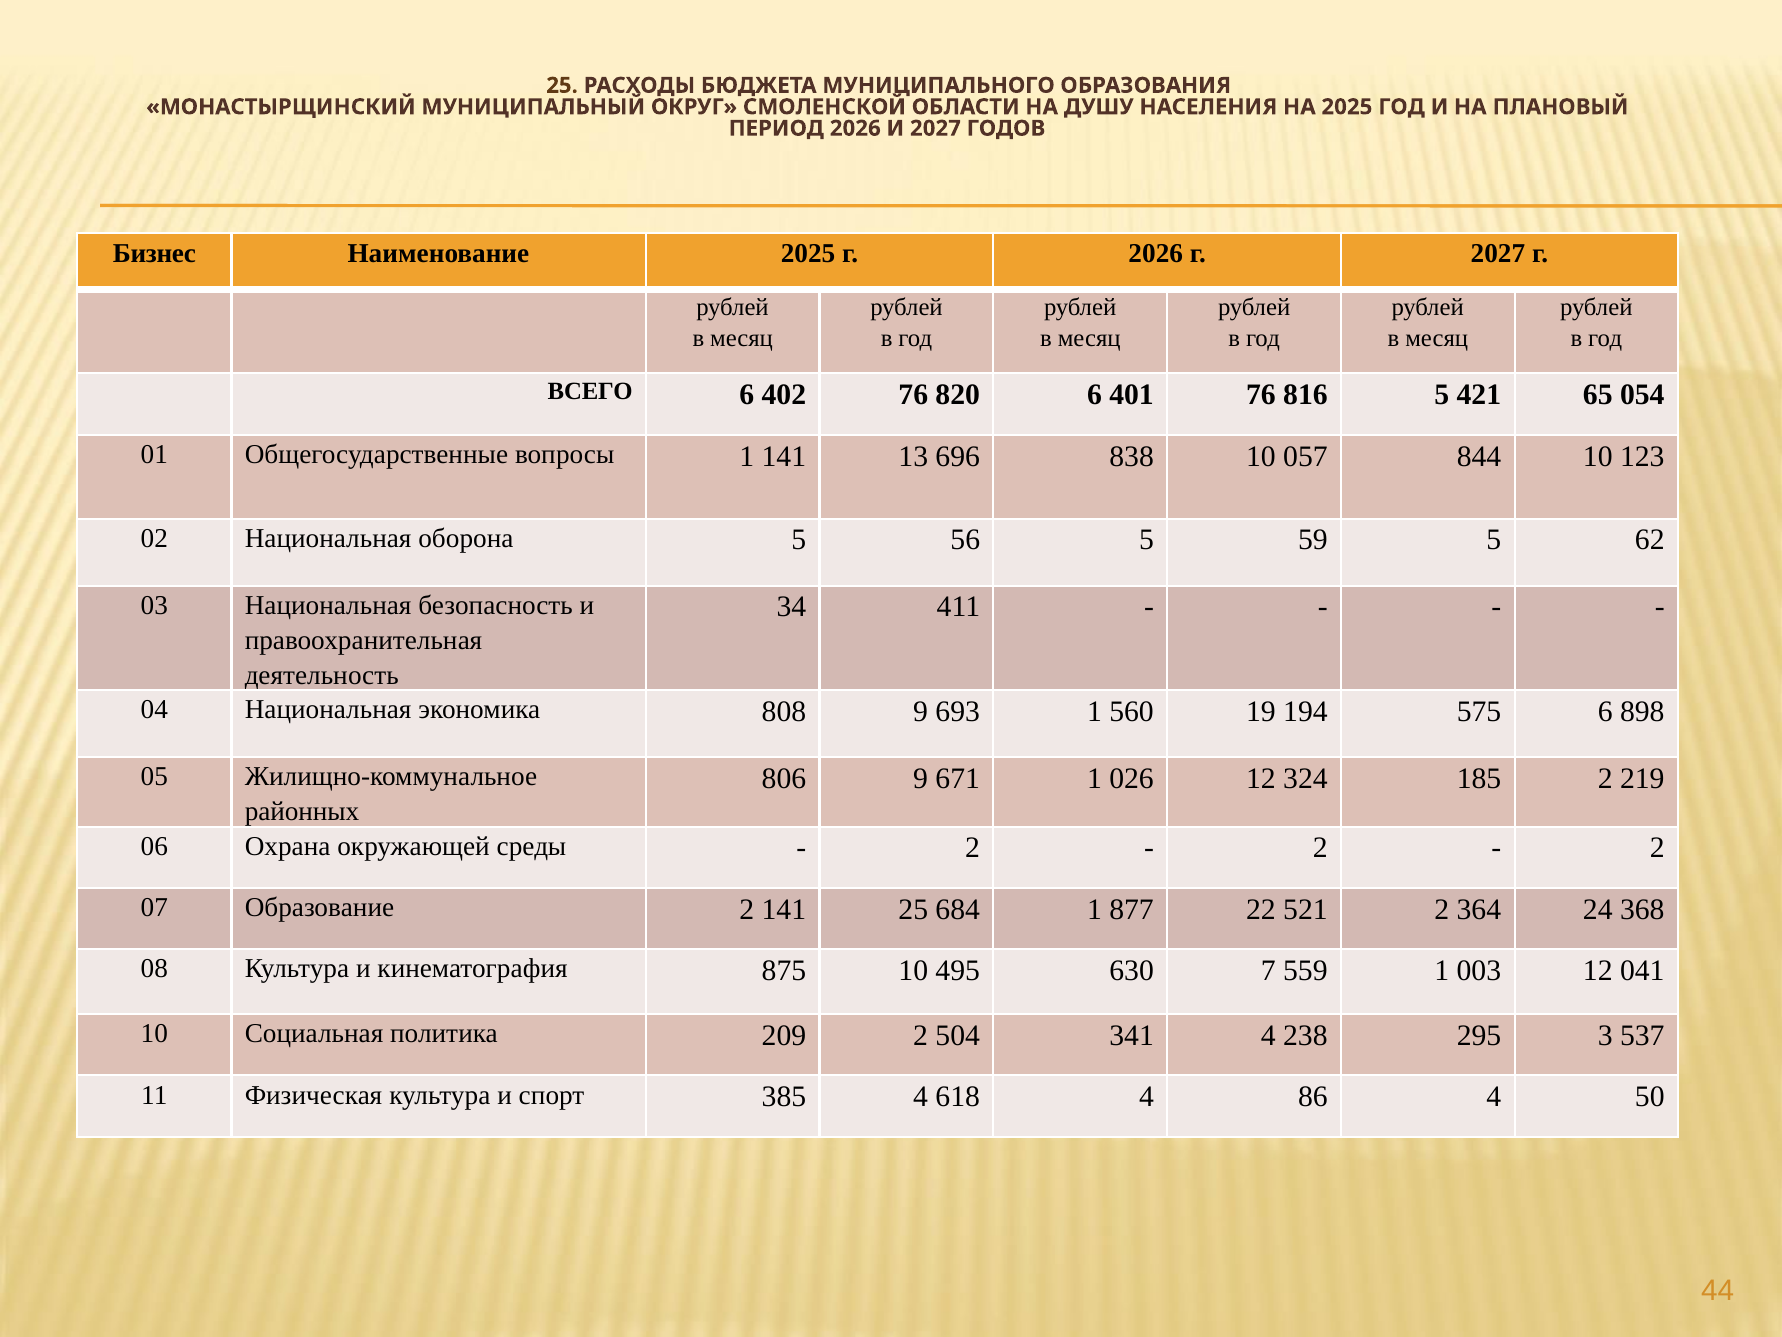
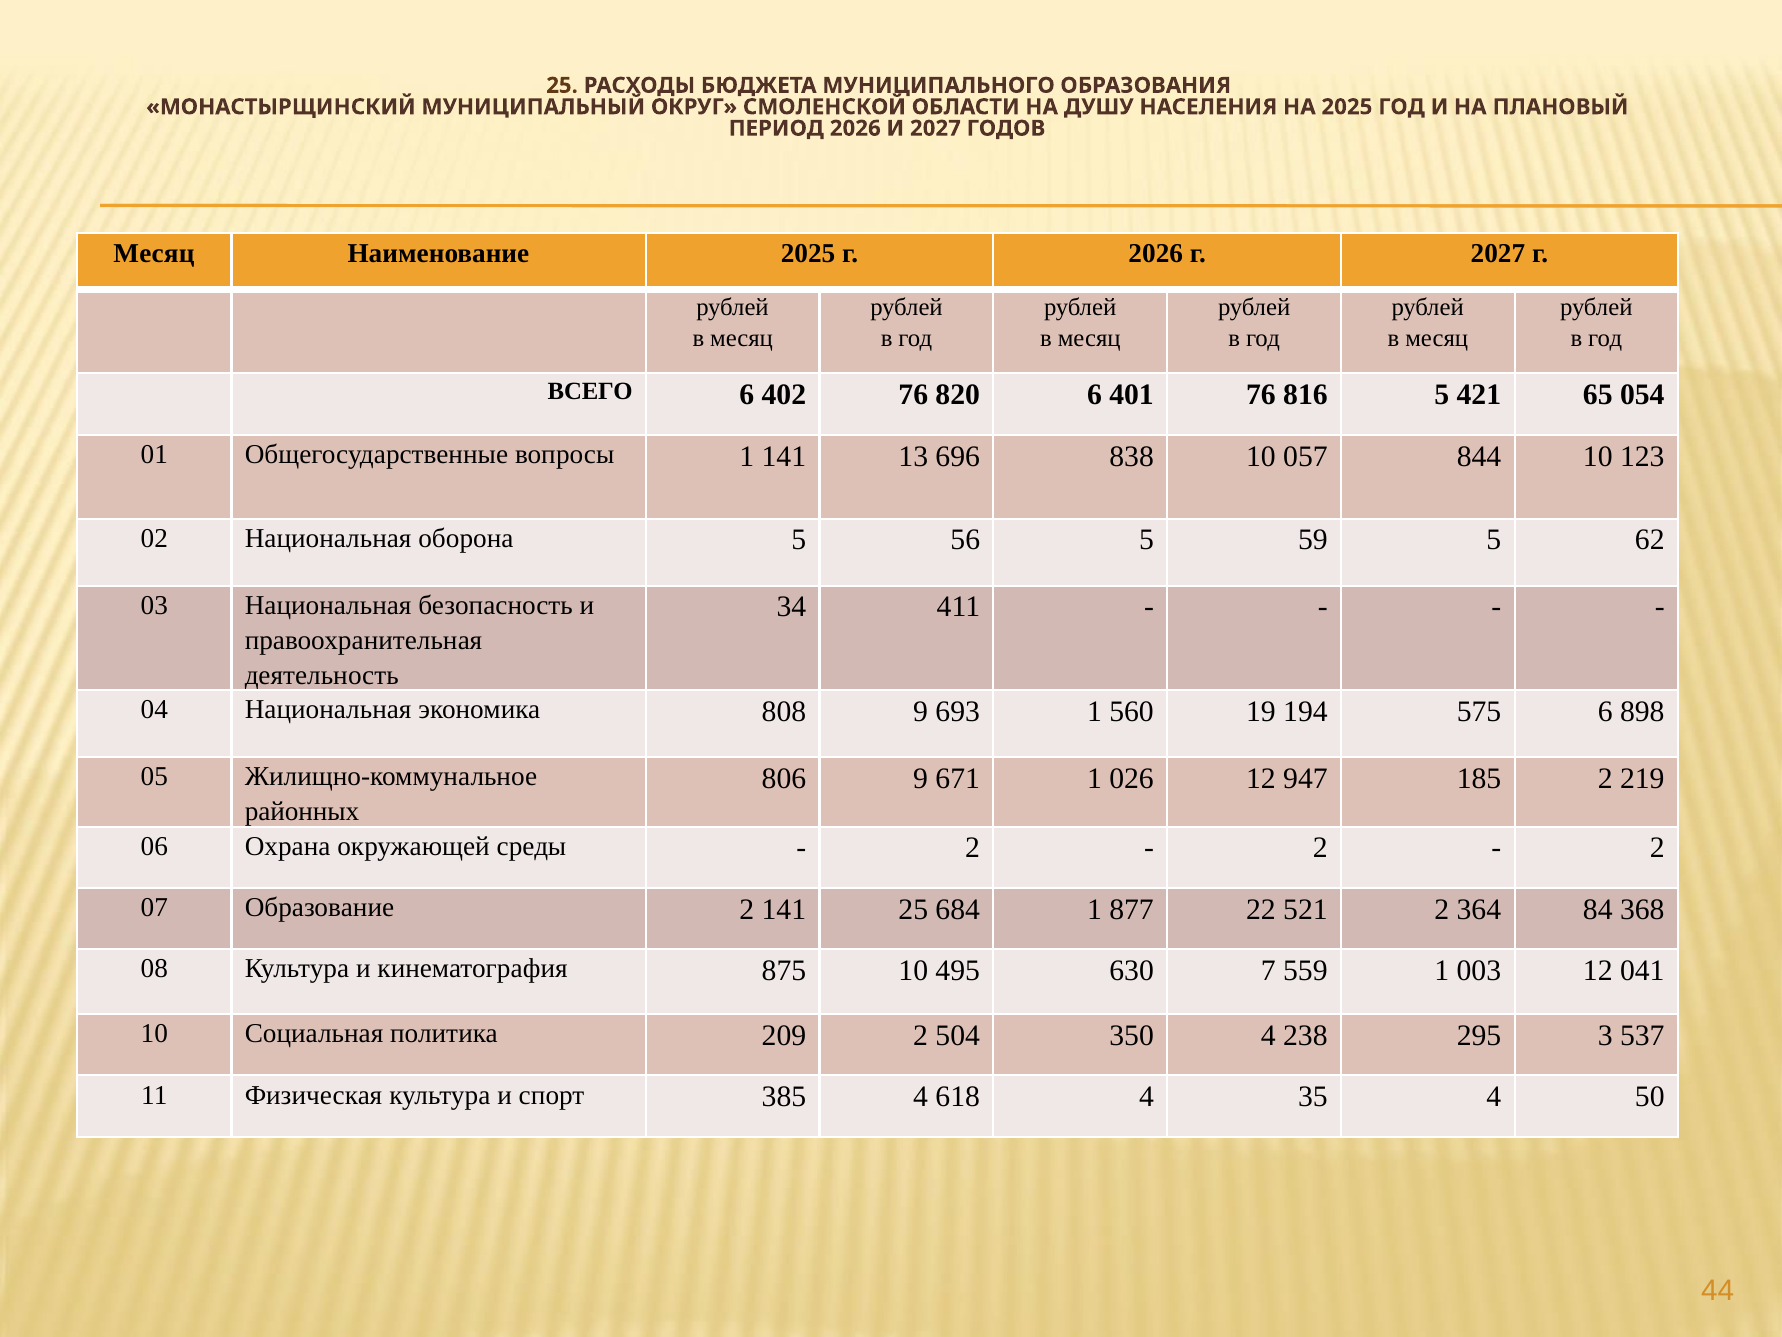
Бизнес at (154, 253): Бизнес -> Месяц
324: 324 -> 947
24: 24 -> 84
341: 341 -> 350
86: 86 -> 35
